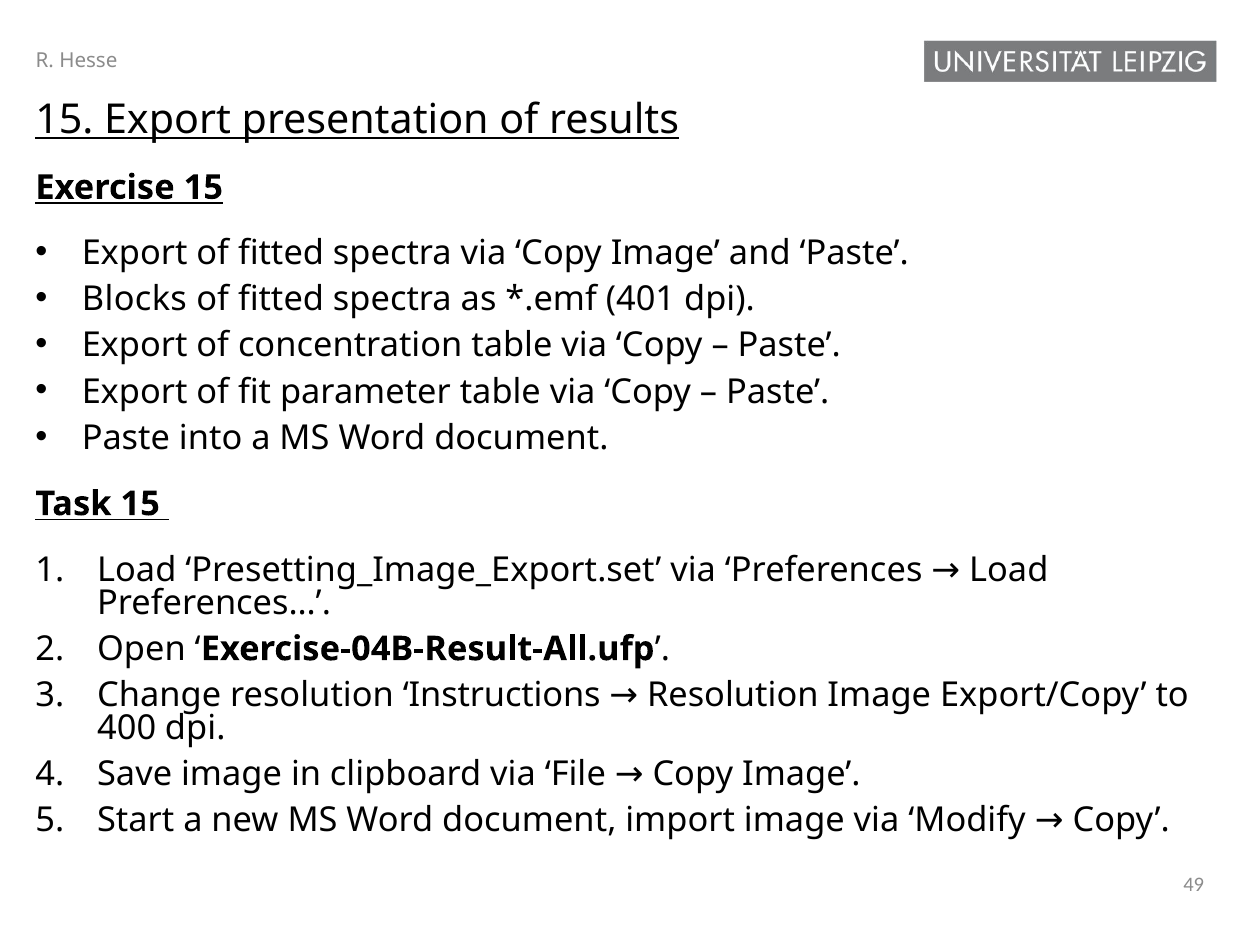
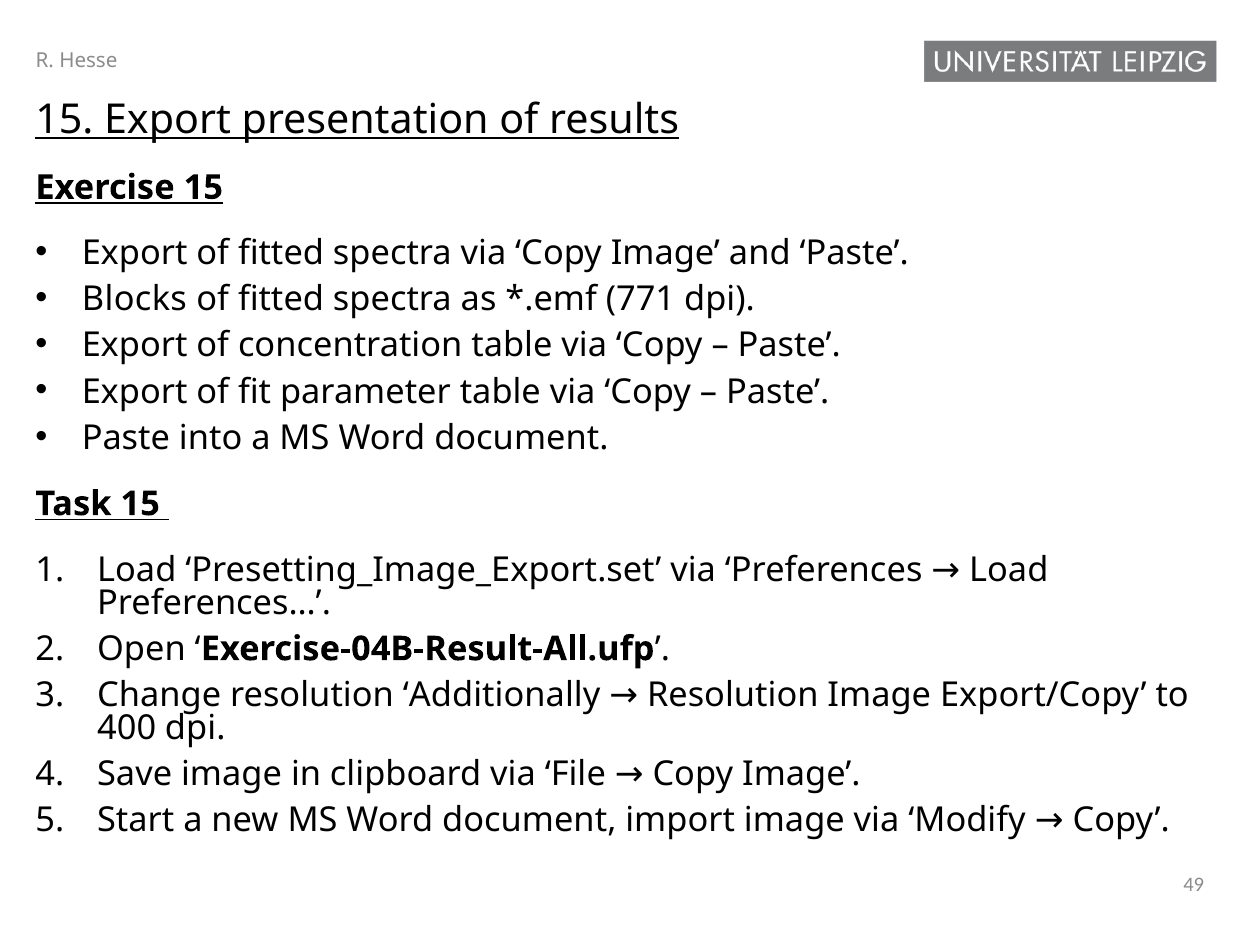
401: 401 -> 771
Instructions: Instructions -> Additionally
